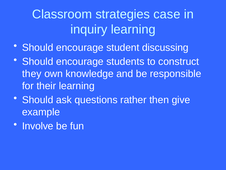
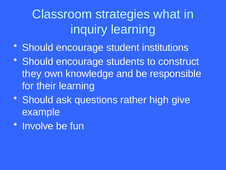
case: case -> what
discussing: discussing -> institutions
then: then -> high
